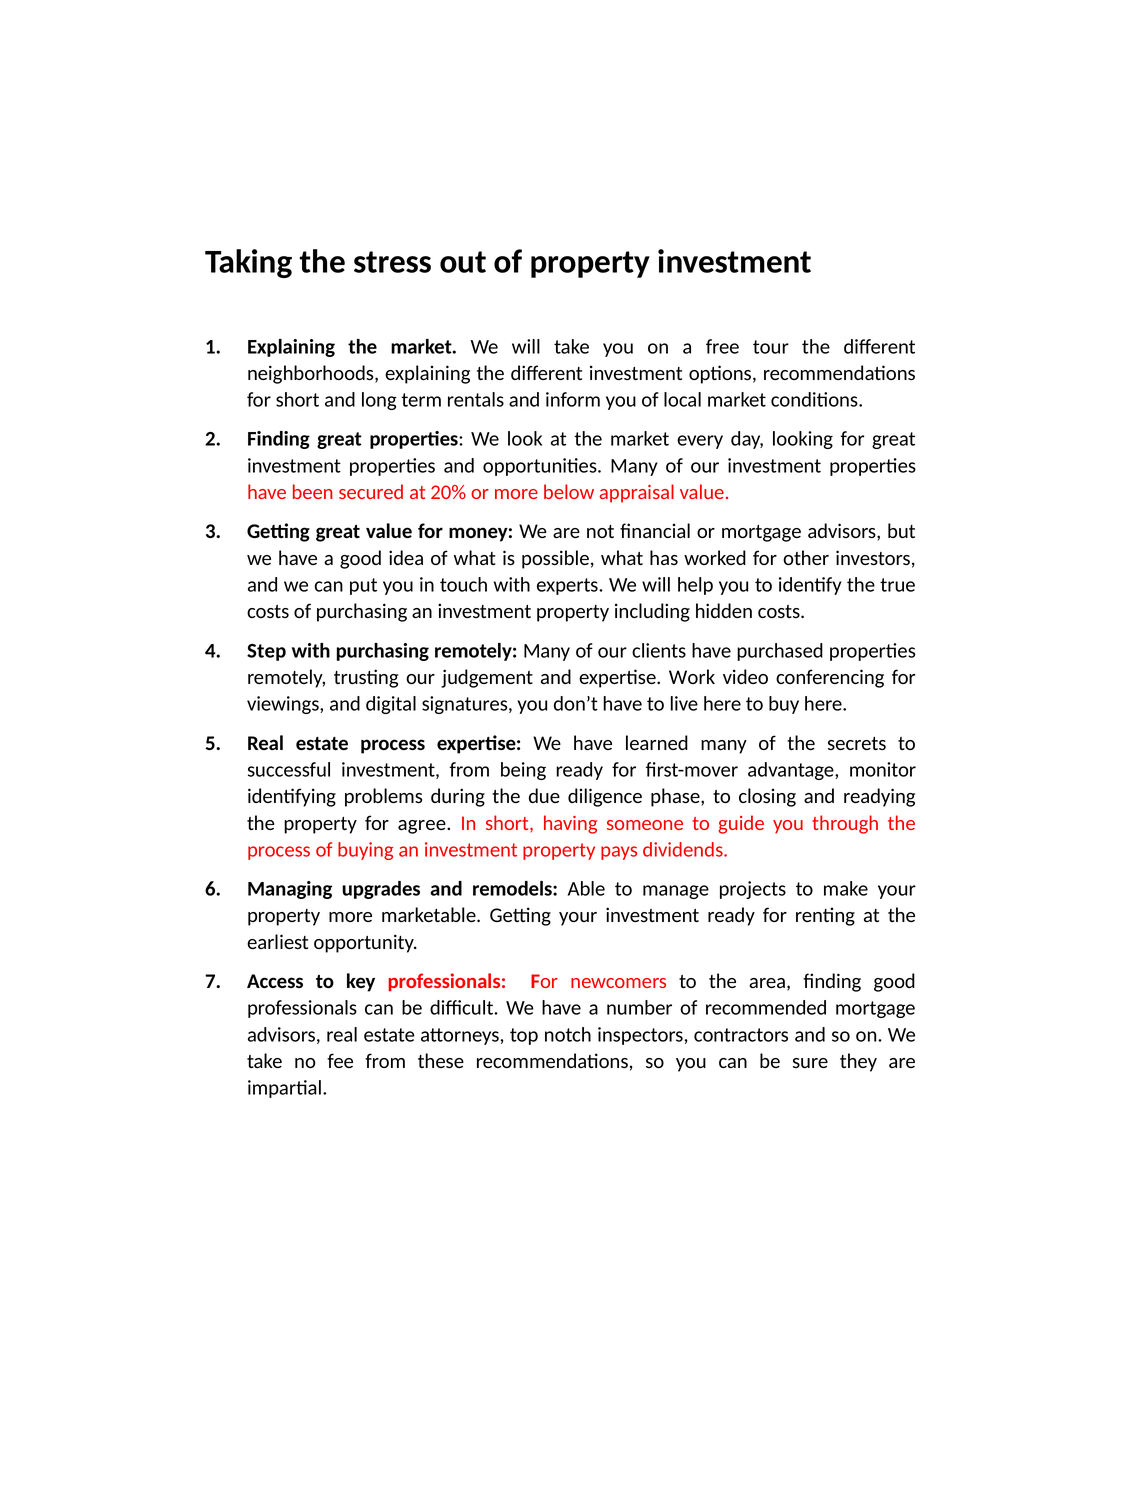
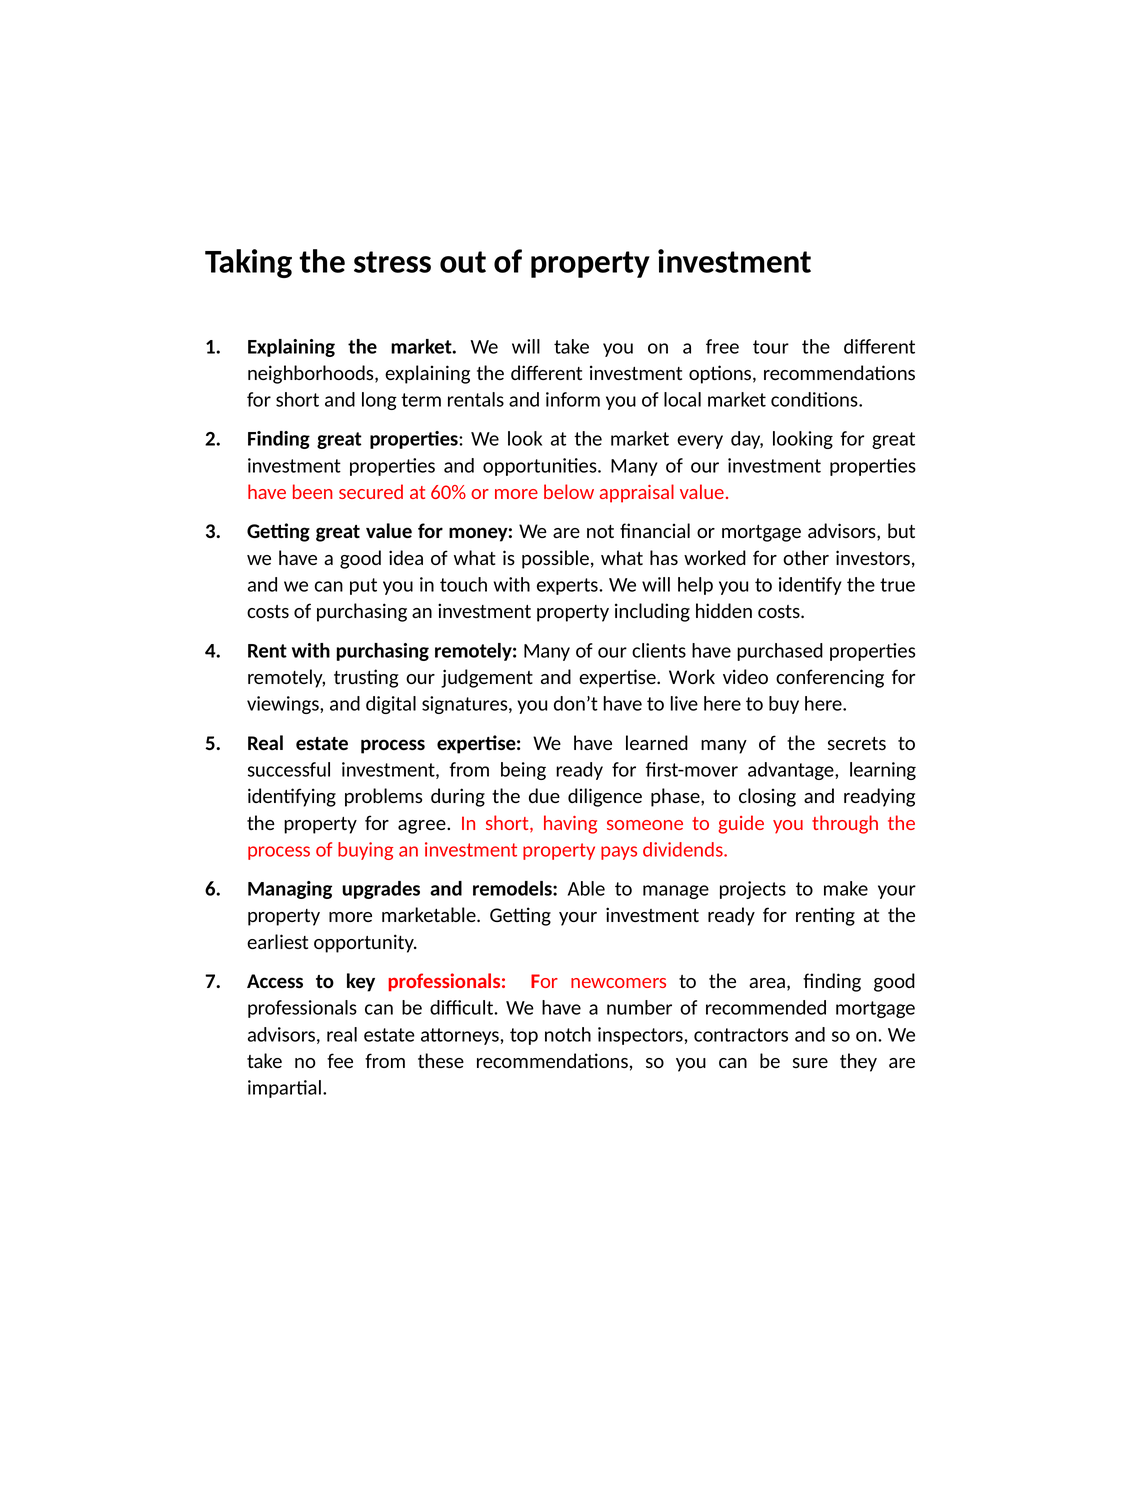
20%: 20% -> 60%
Step: Step -> Rent
monitor: monitor -> learning
